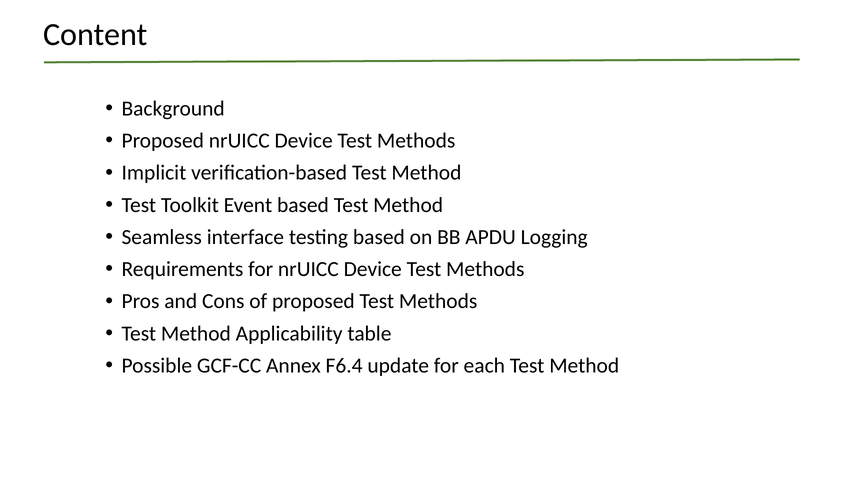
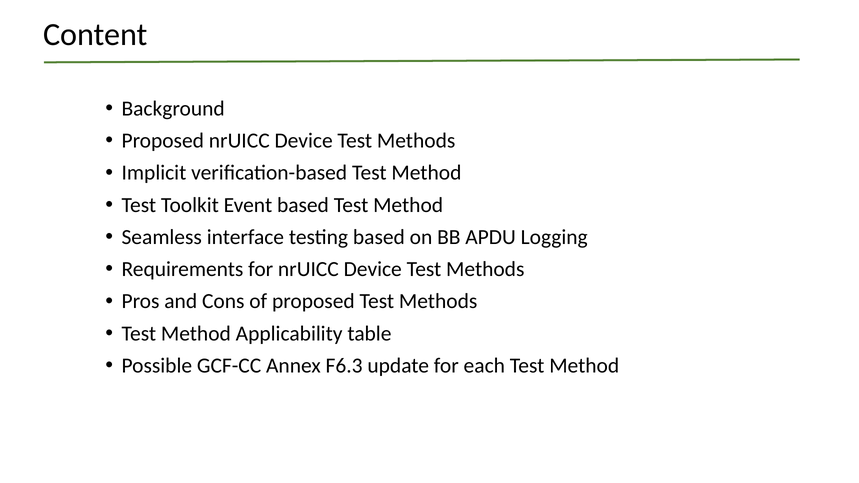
F6.4: F6.4 -> F6.3
